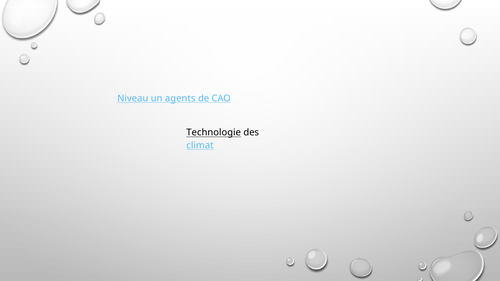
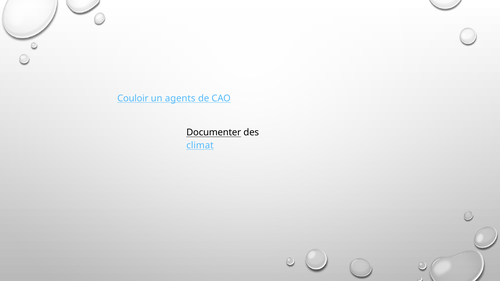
Niveau: Niveau -> Couloir
Technologie: Technologie -> Documenter
